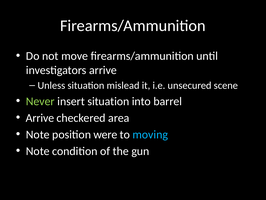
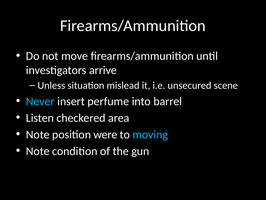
Never colour: light green -> light blue
insert situation: situation -> perfume
Arrive at (40, 118): Arrive -> Listen
